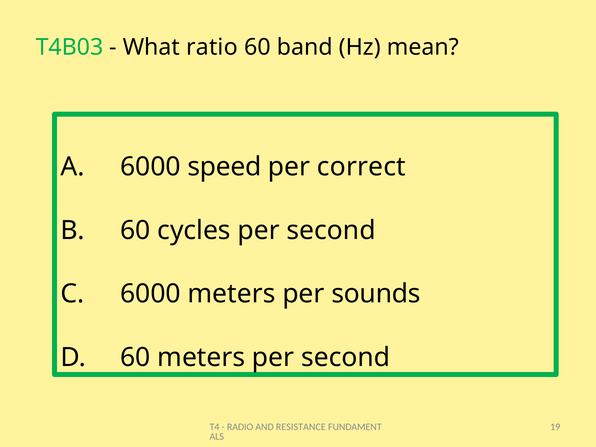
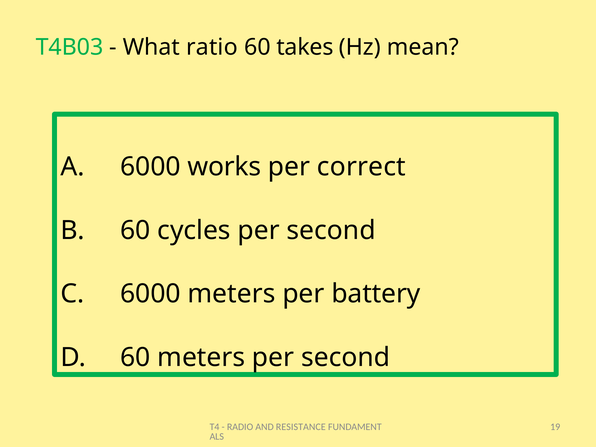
band: band -> takes
speed: speed -> works
sounds: sounds -> battery
